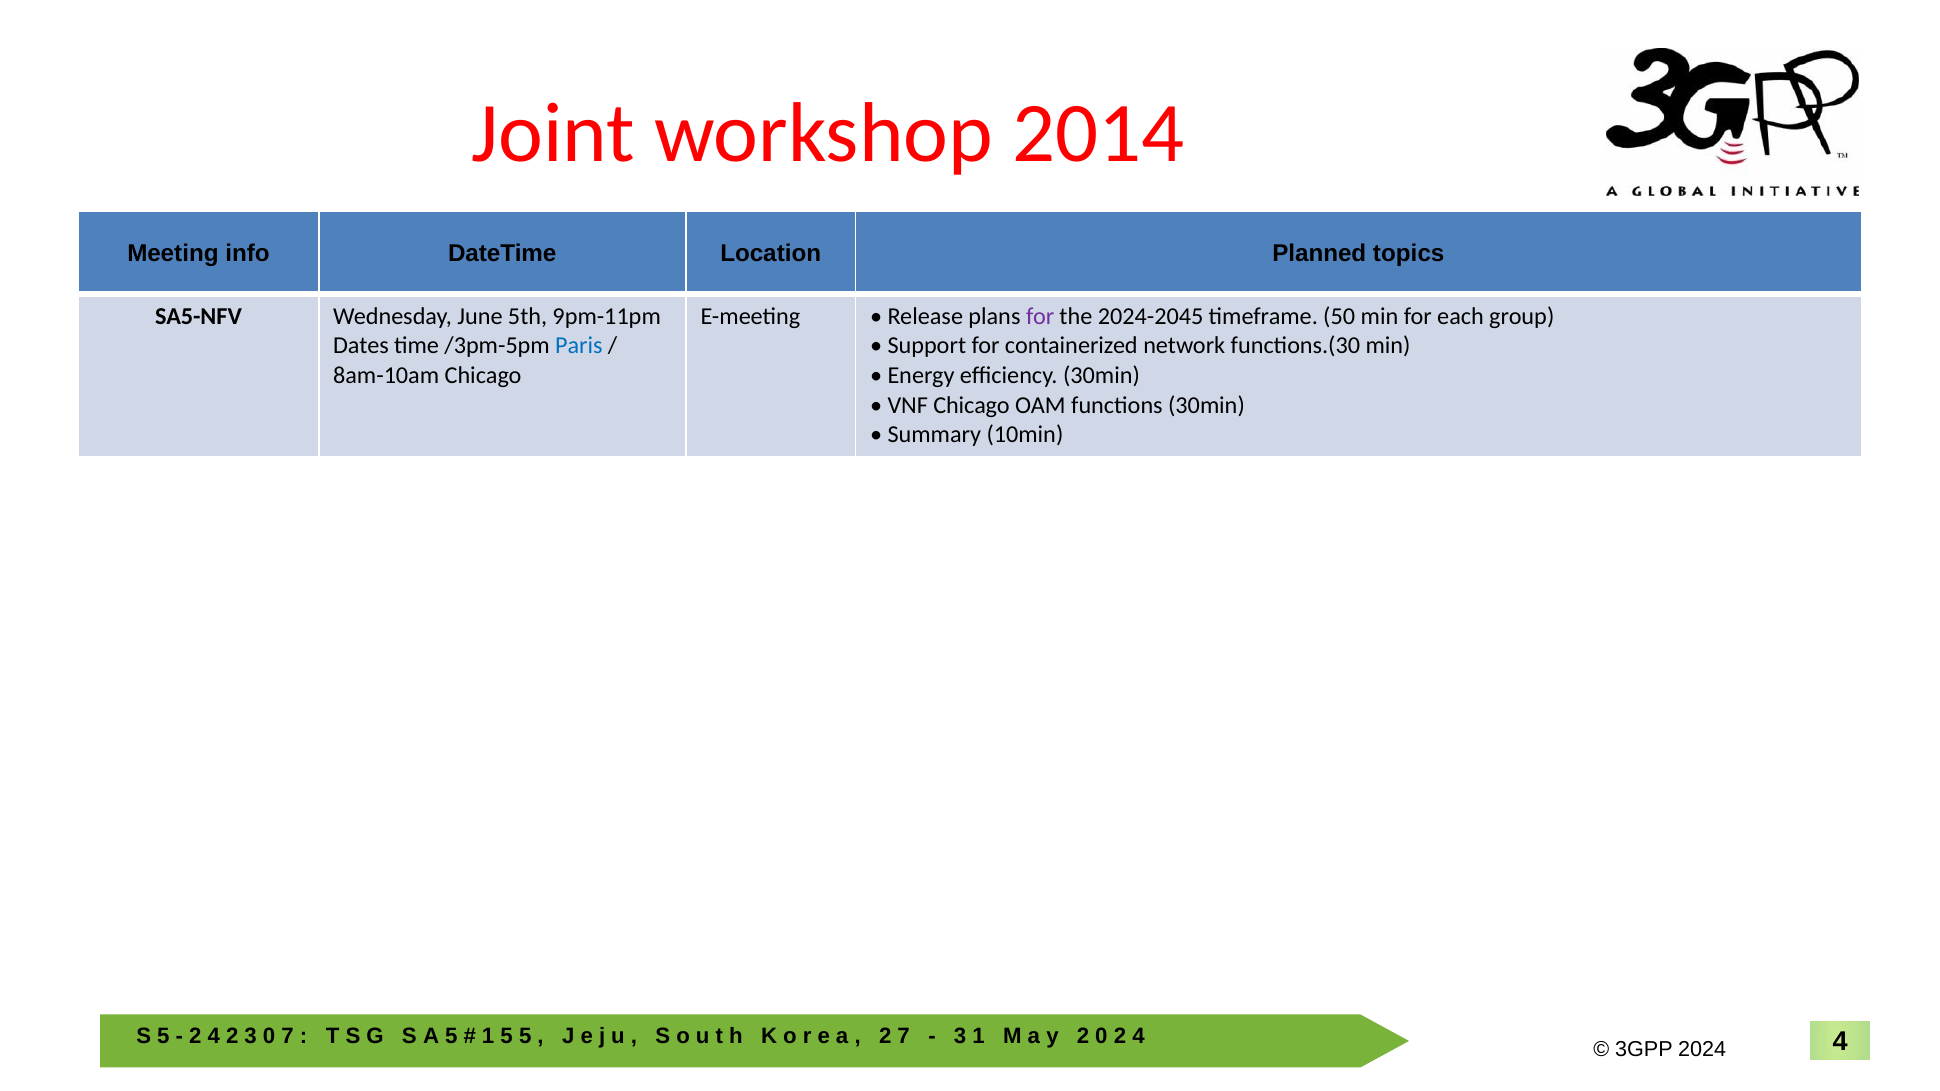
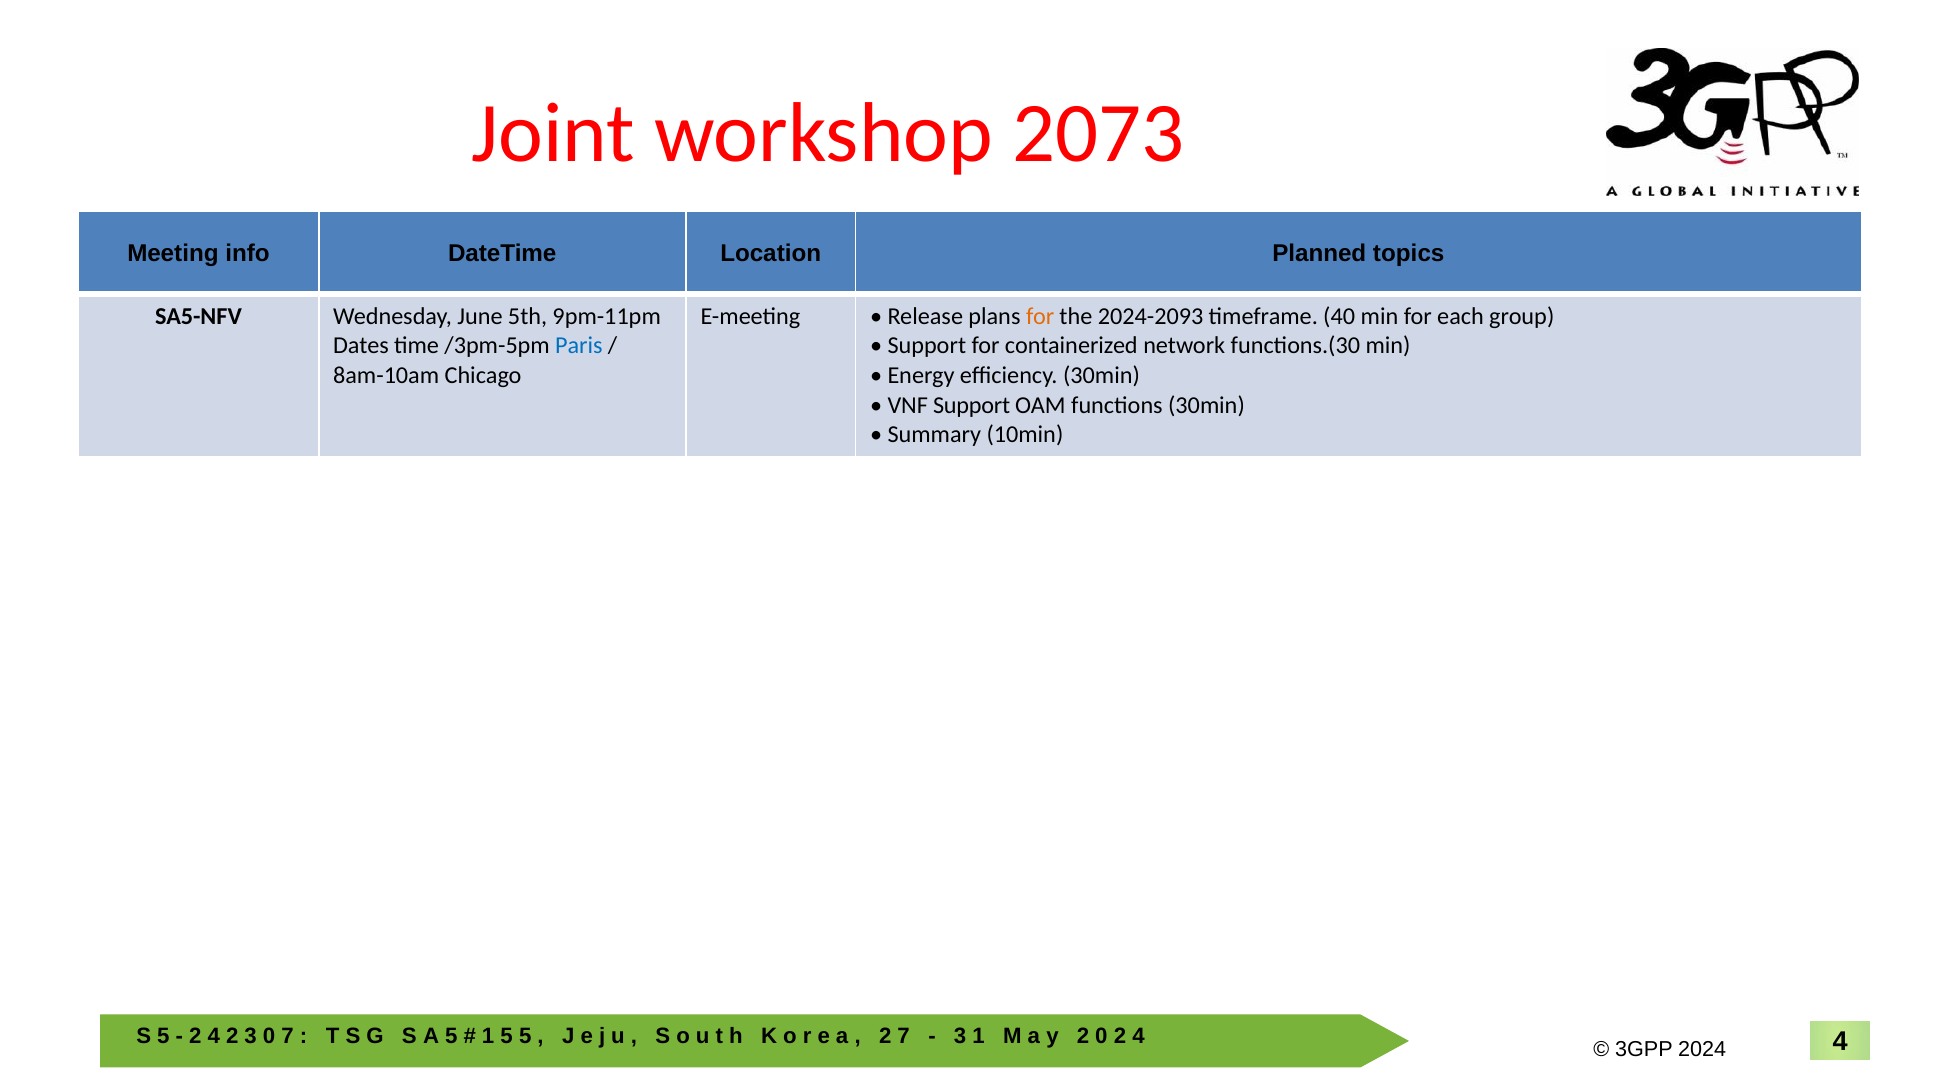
2014: 2014 -> 2073
for at (1040, 316) colour: purple -> orange
2024-2045: 2024-2045 -> 2024-2093
50: 50 -> 40
VNF Chicago: Chicago -> Support
